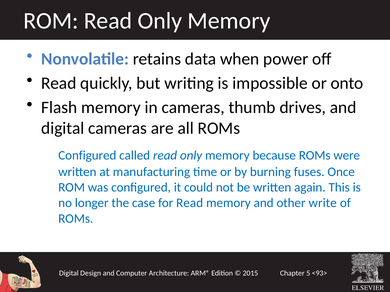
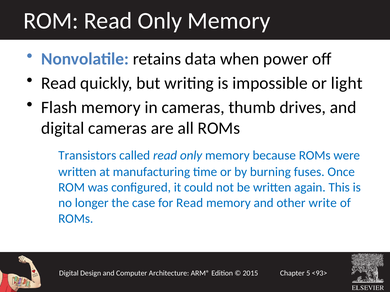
onto: onto -> light
Configured at (87, 156): Configured -> Transistors
